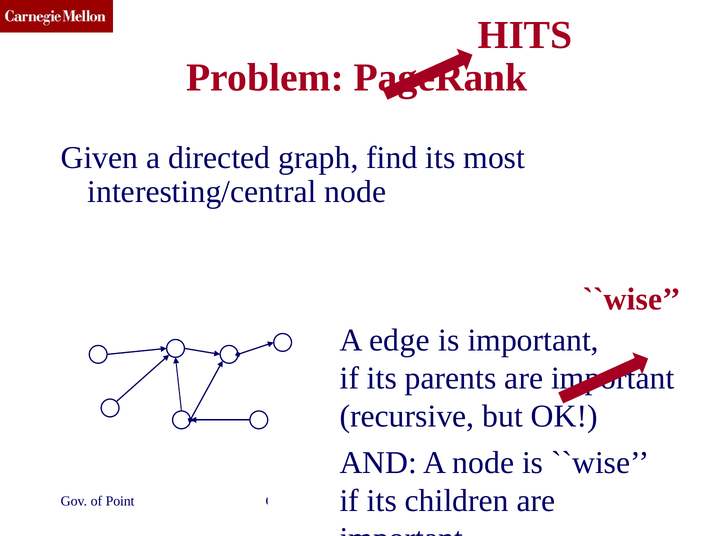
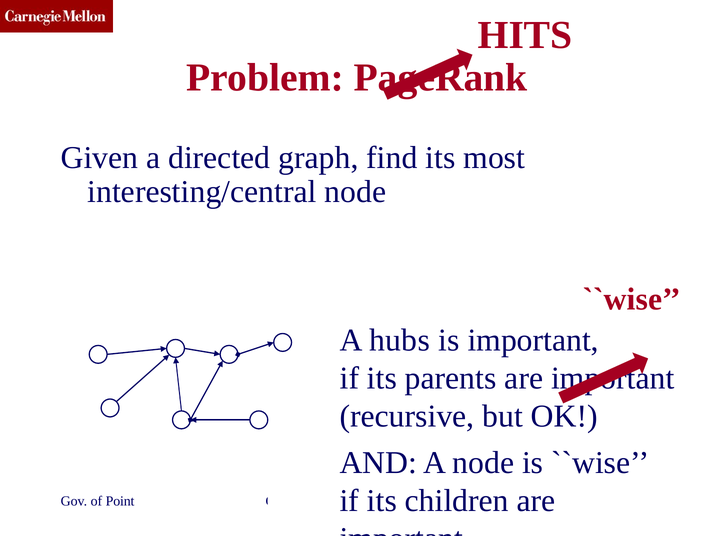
edge: edge -> hubs
